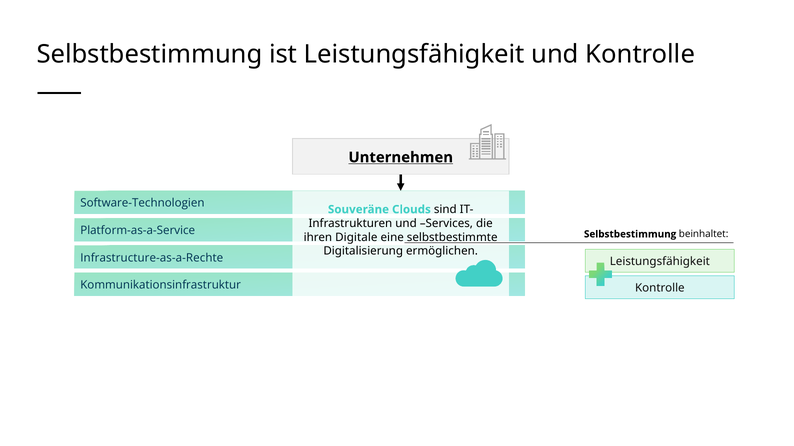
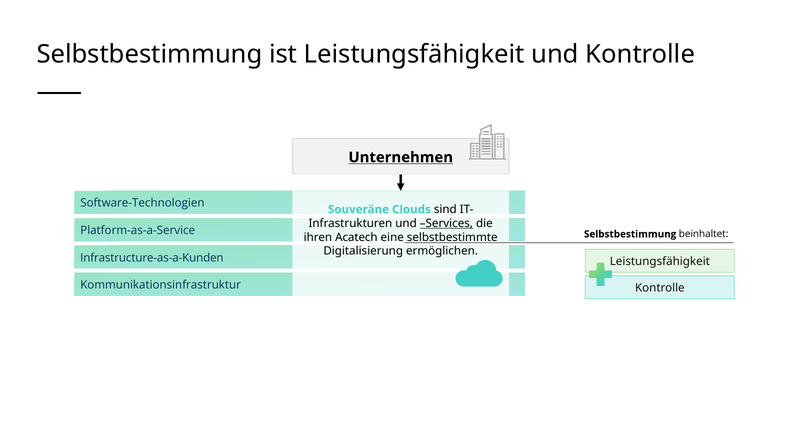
Services underline: none -> present
Digitale: Digitale -> Acatech
Infrastructure-as-a-Rechte: Infrastructure-as-a-Rechte -> Infrastructure-as-a-Kunden
